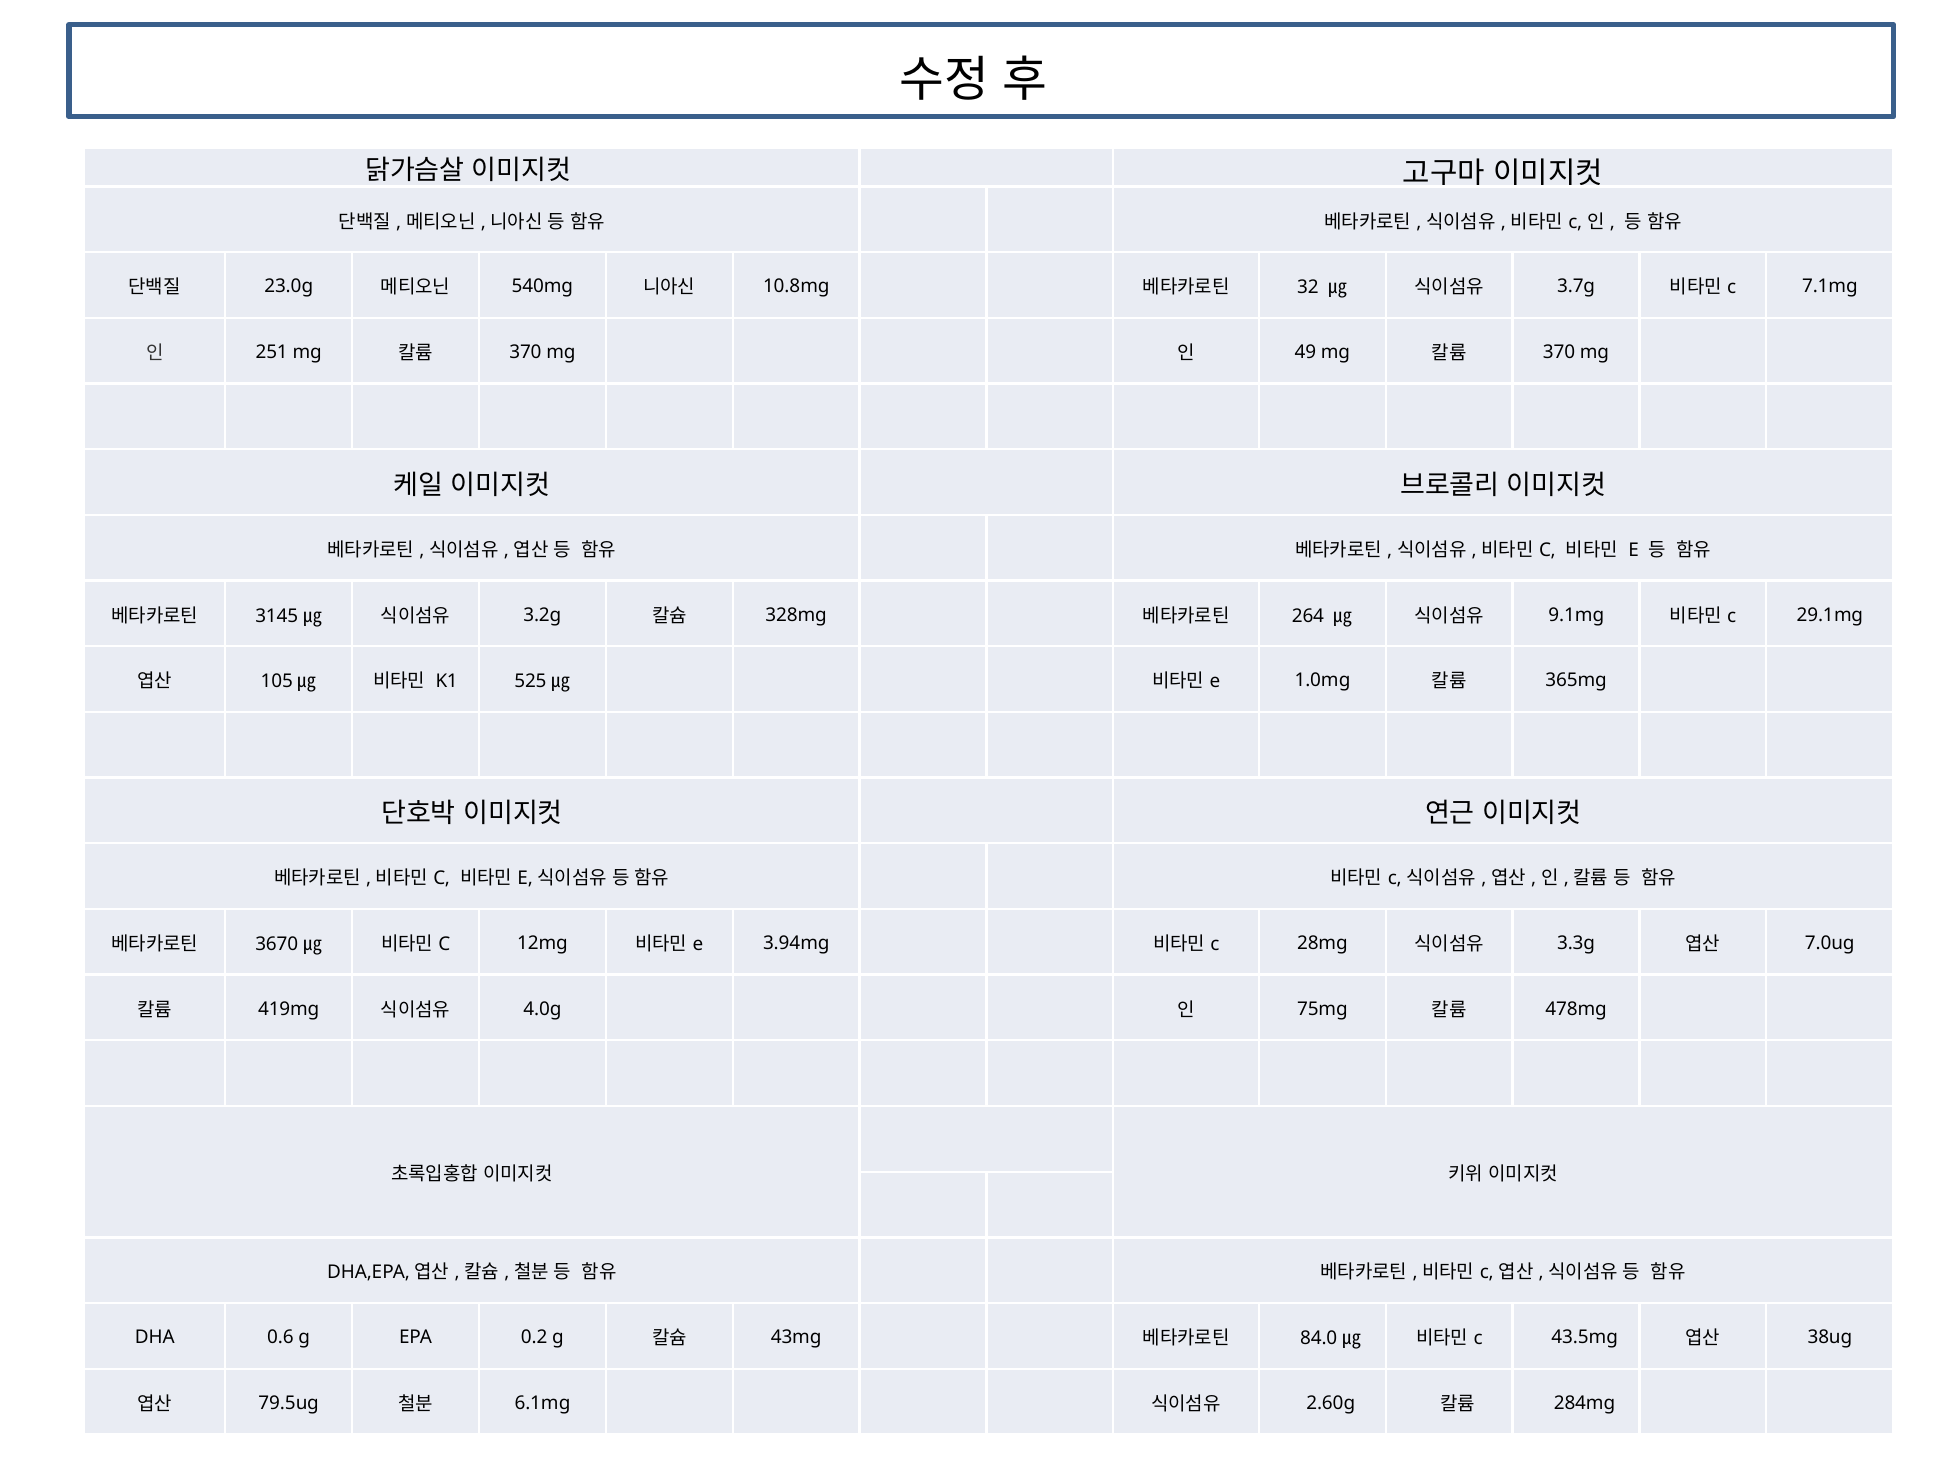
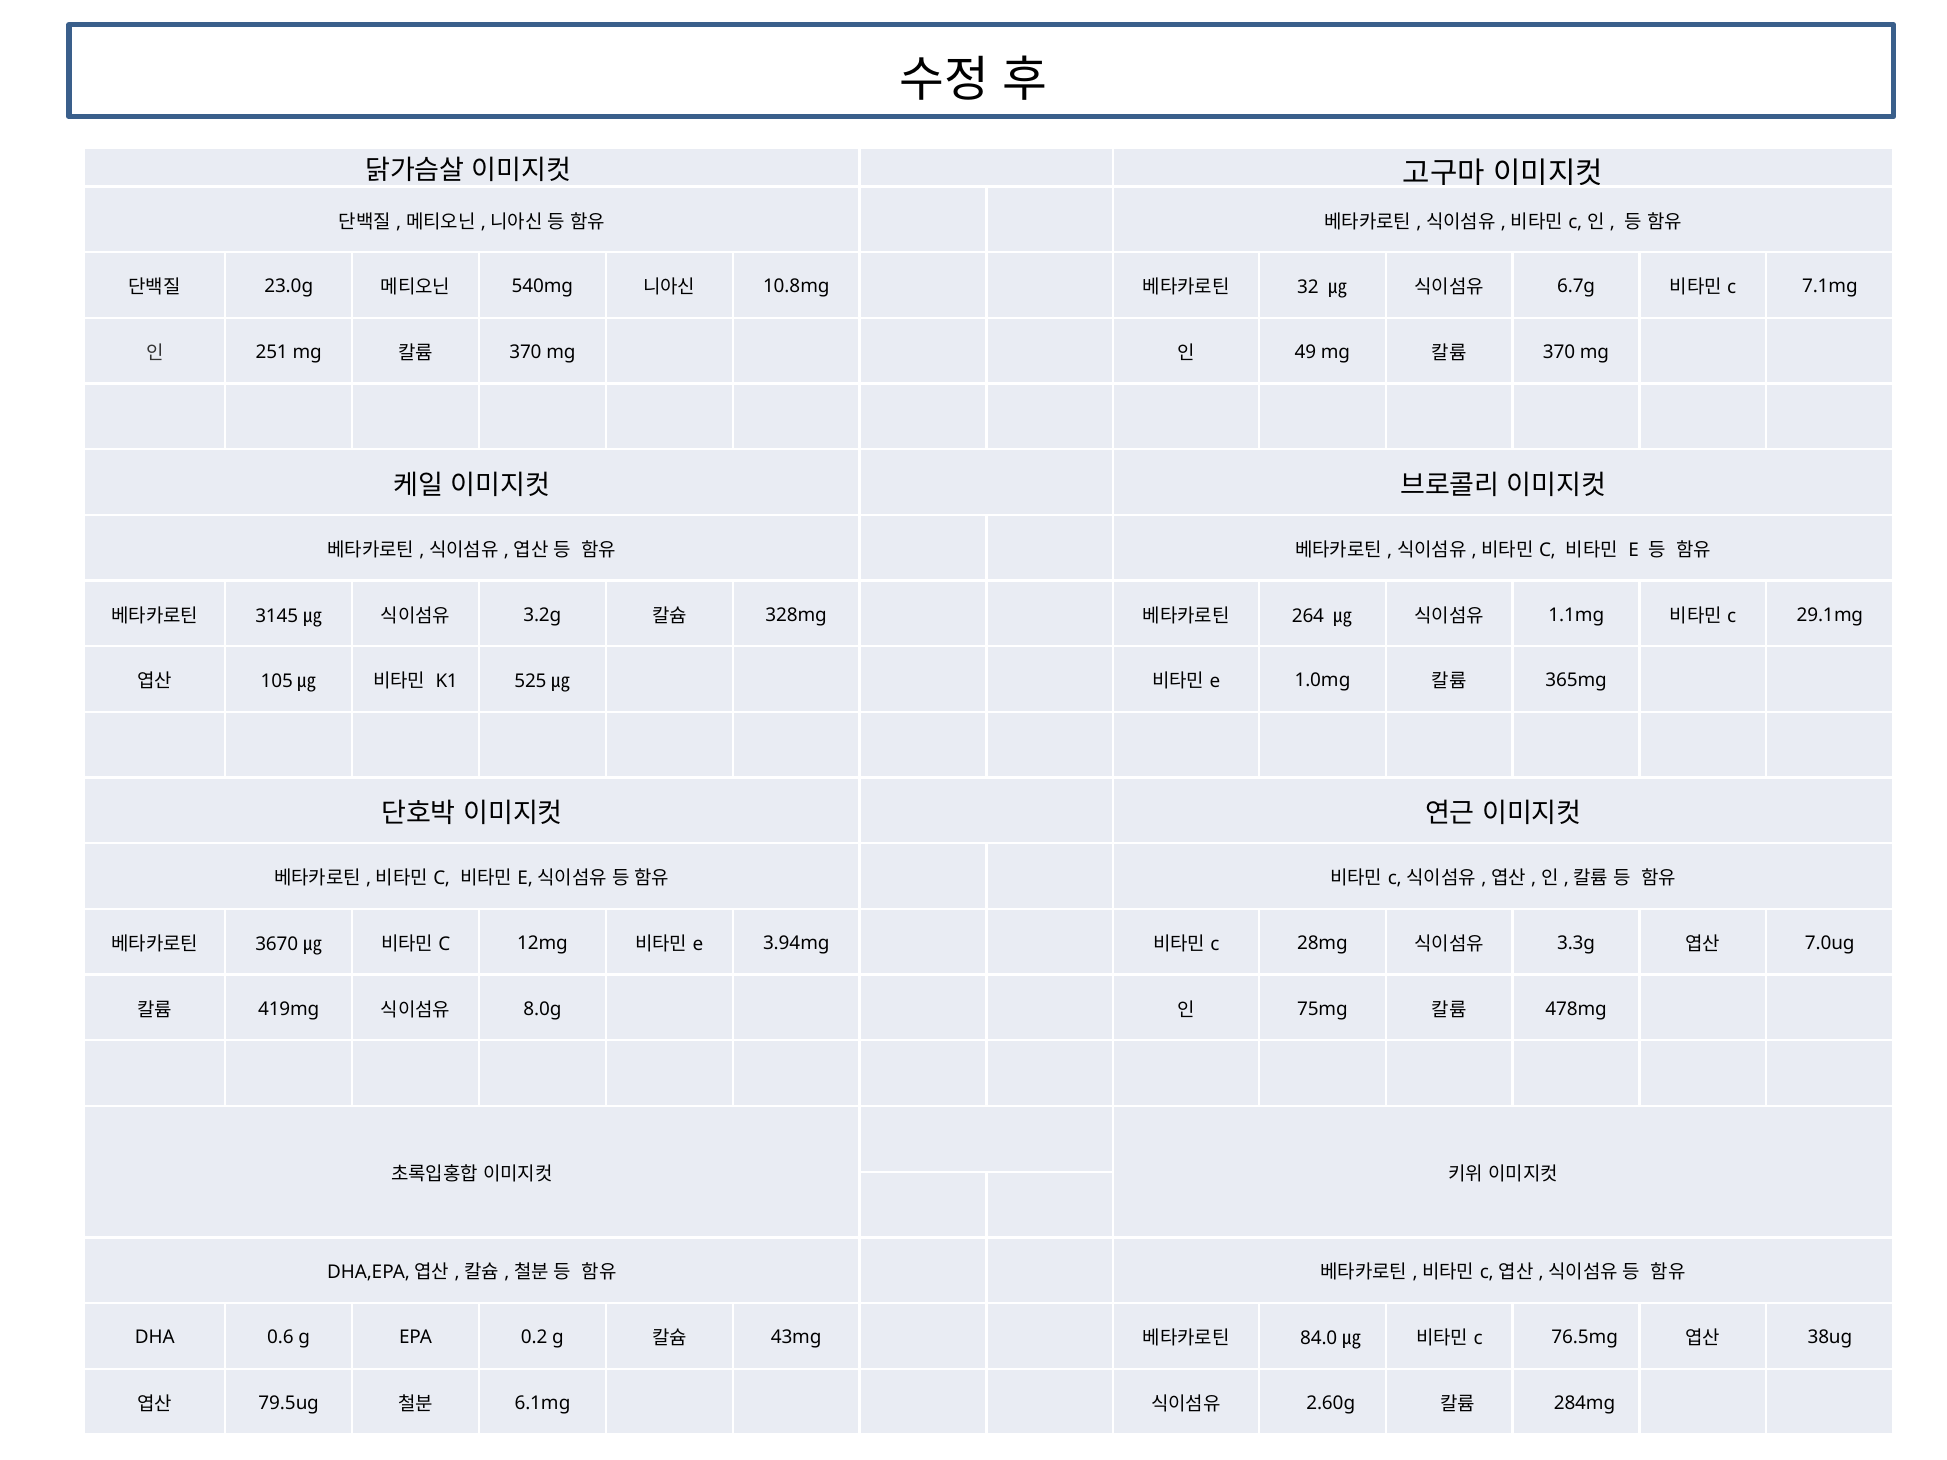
3.7g: 3.7g -> 6.7g
9.1mg: 9.1mg -> 1.1mg
4.0g: 4.0g -> 8.0g
43.5mg: 43.5mg -> 76.5mg
